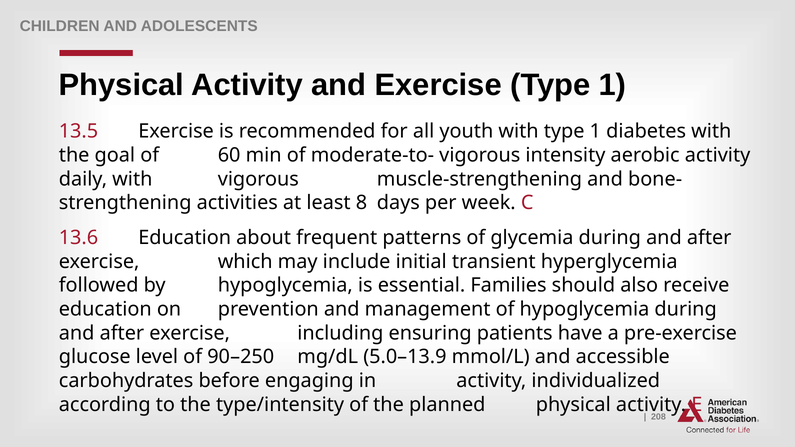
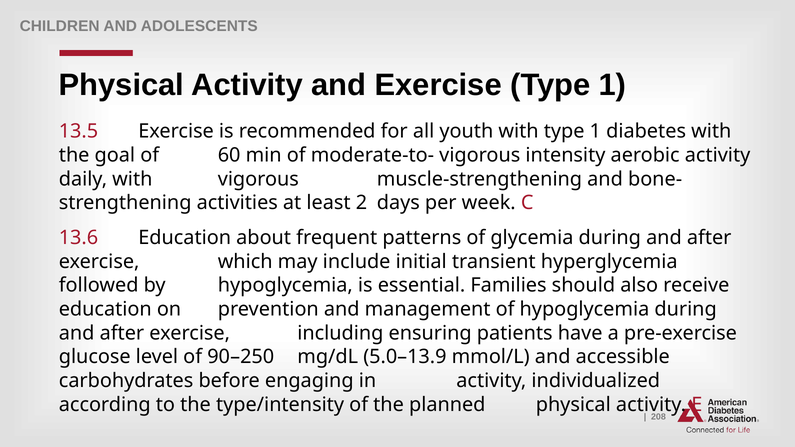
8: 8 -> 2
